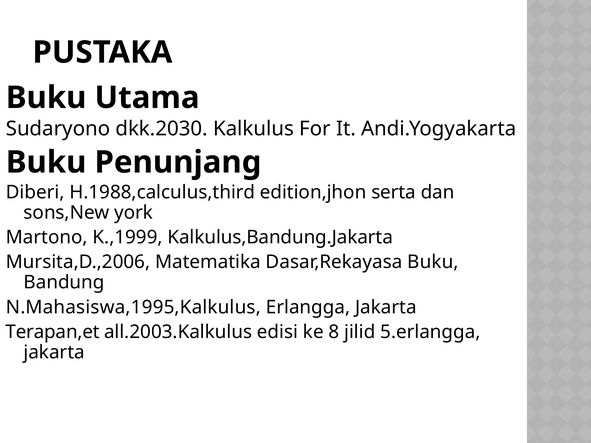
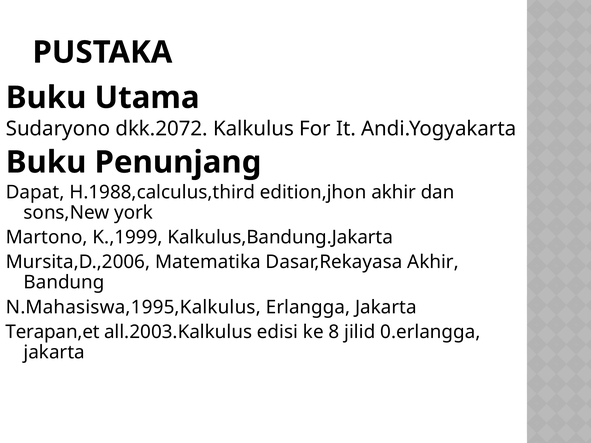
dkk.2030: dkk.2030 -> dkk.2072
Diberi: Diberi -> Dapat
edition,jhon serta: serta -> akhir
Dasar,Rekayasa Buku: Buku -> Akhir
5.erlangga: 5.erlangga -> 0.erlangga
